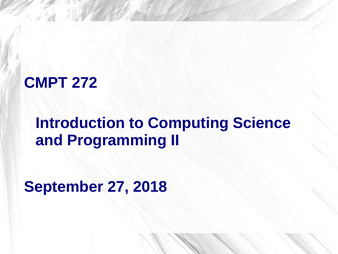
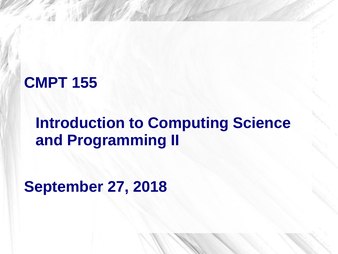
272: 272 -> 155
